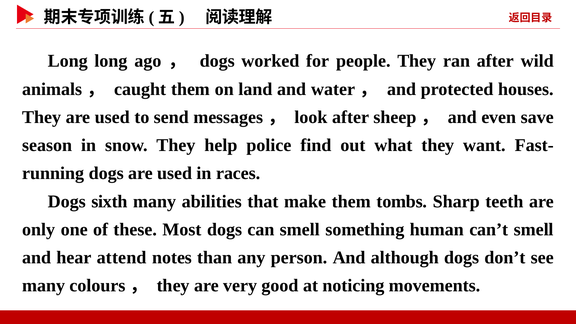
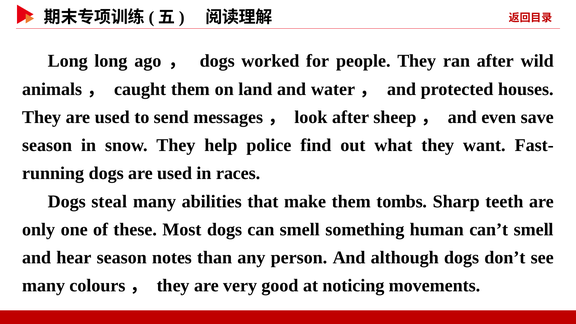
sixth: sixth -> steal
hear attend: attend -> season
